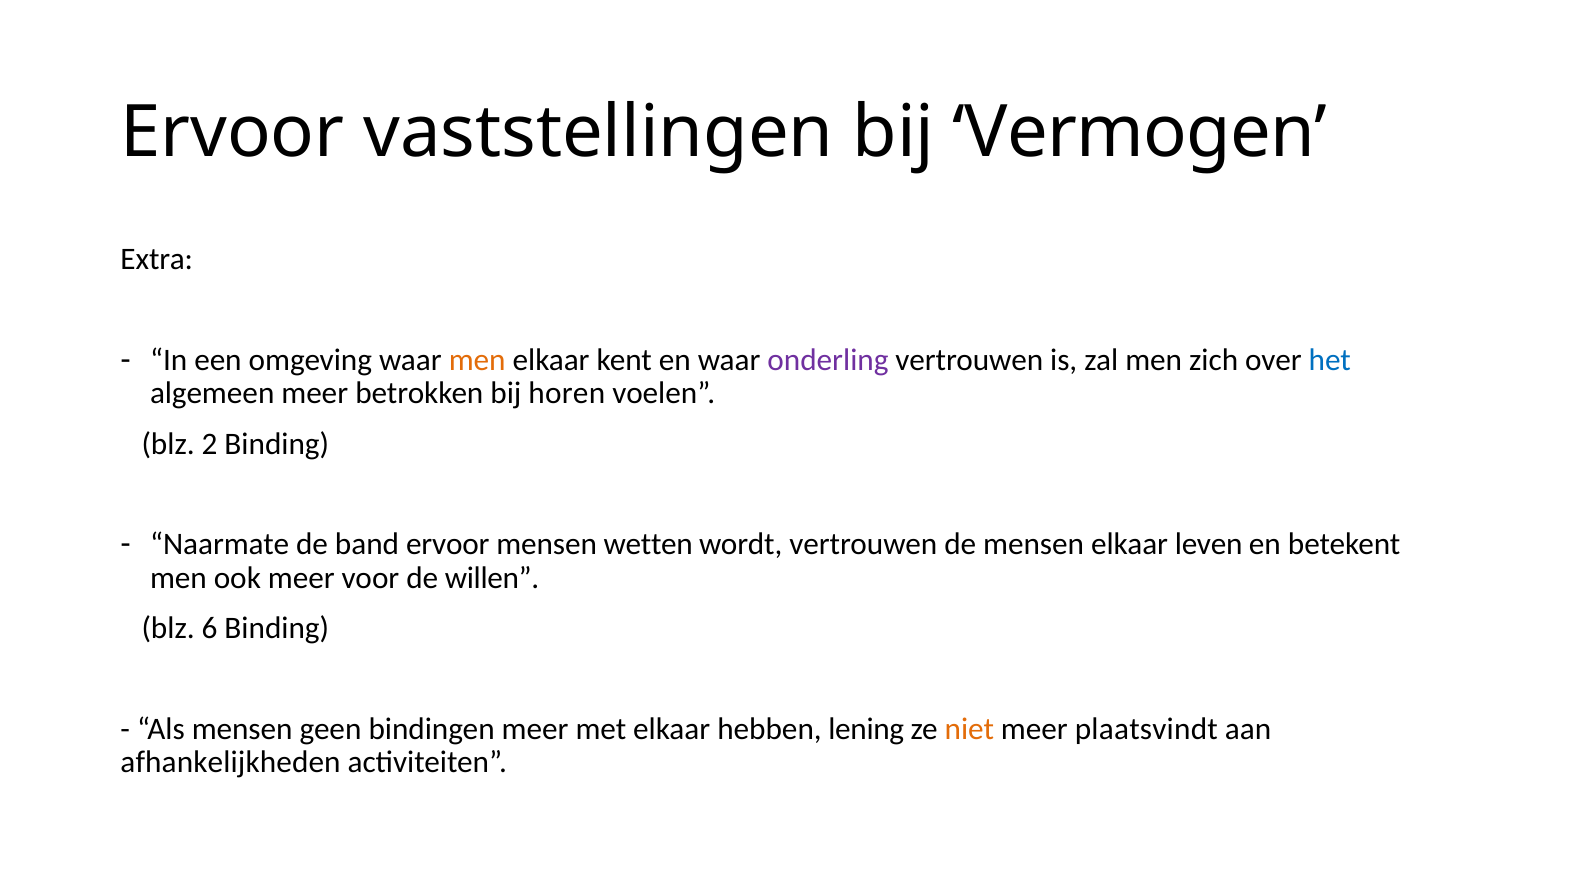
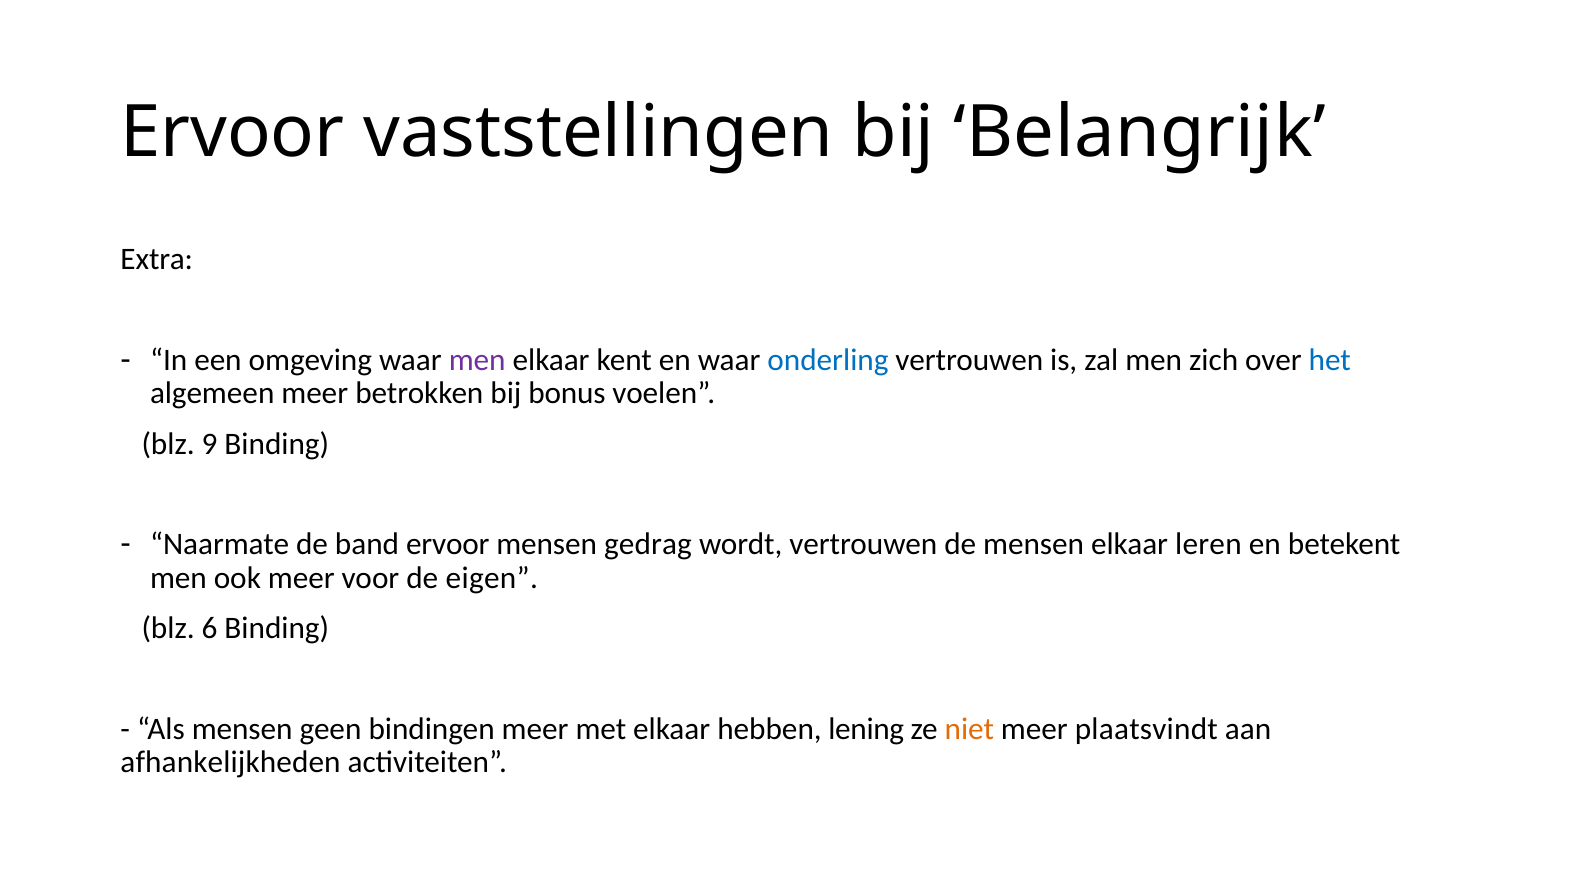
Vermogen: Vermogen -> Belangrijk
men at (477, 360) colour: orange -> purple
onderling colour: purple -> blue
horen: horen -> bonus
2: 2 -> 9
wetten: wetten -> gedrag
leven: leven -> leren
willen: willen -> eigen
